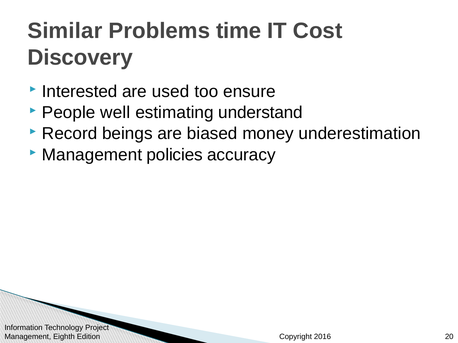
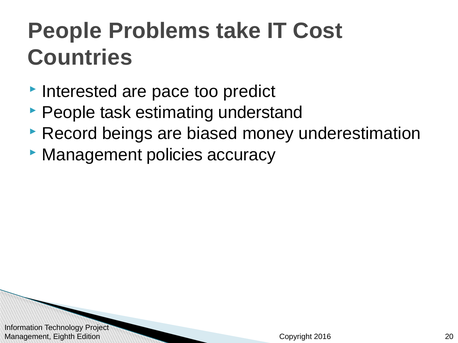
Similar at (65, 31): Similar -> People
time: time -> take
Discovery: Discovery -> Countries
used: used -> pace
ensure: ensure -> predict
well: well -> task
